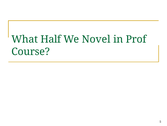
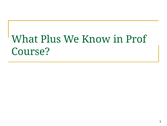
Half: Half -> Plus
Novel: Novel -> Know
